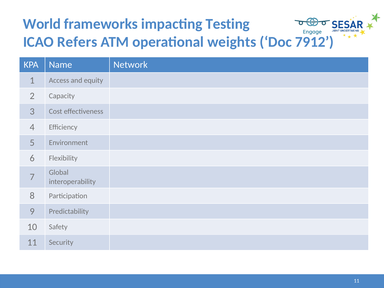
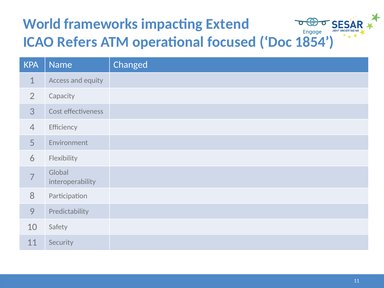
Testing: Testing -> Extend
weights: weights -> focused
7912: 7912 -> 1854
Network: Network -> Changed
